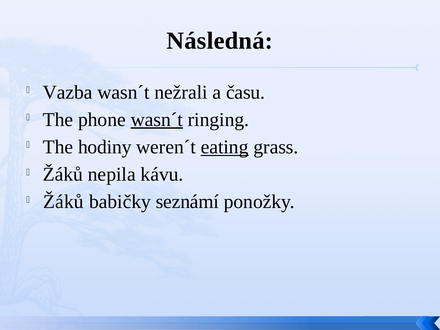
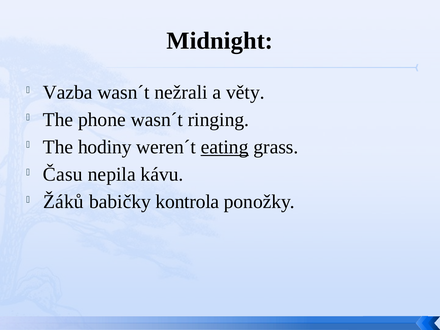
Následná: Následná -> Midnight
času: času -> věty
wasn´t at (157, 120) underline: present -> none
Žáků at (63, 174): Žáků -> Času
seznámí: seznámí -> kontrola
